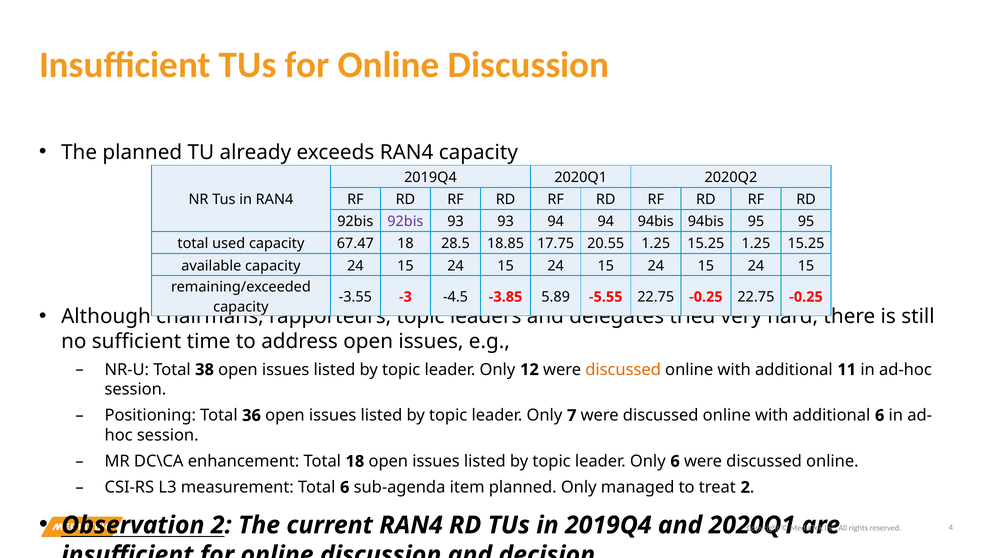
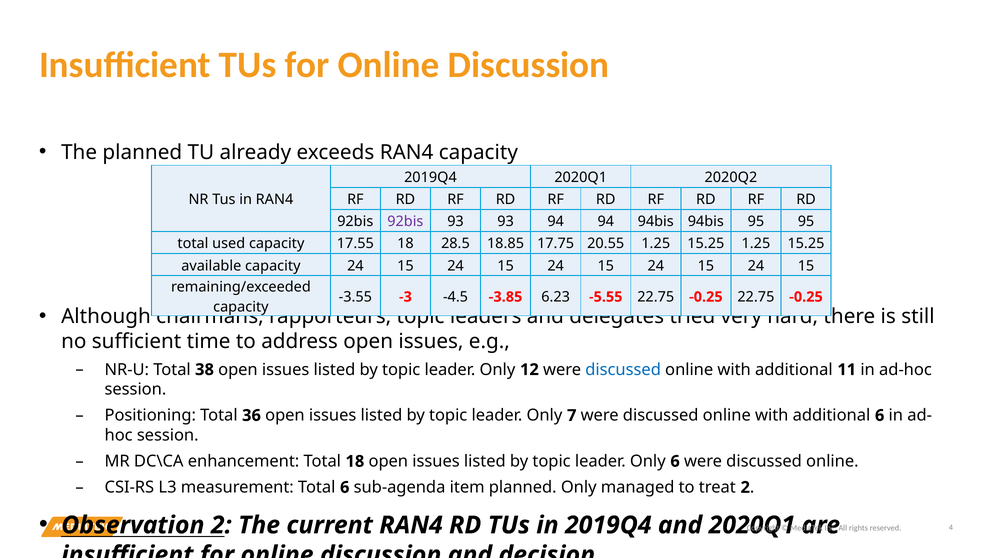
67.47: 67.47 -> 17.55
5.89: 5.89 -> 6.23
discussed at (623, 370) colour: orange -> blue
